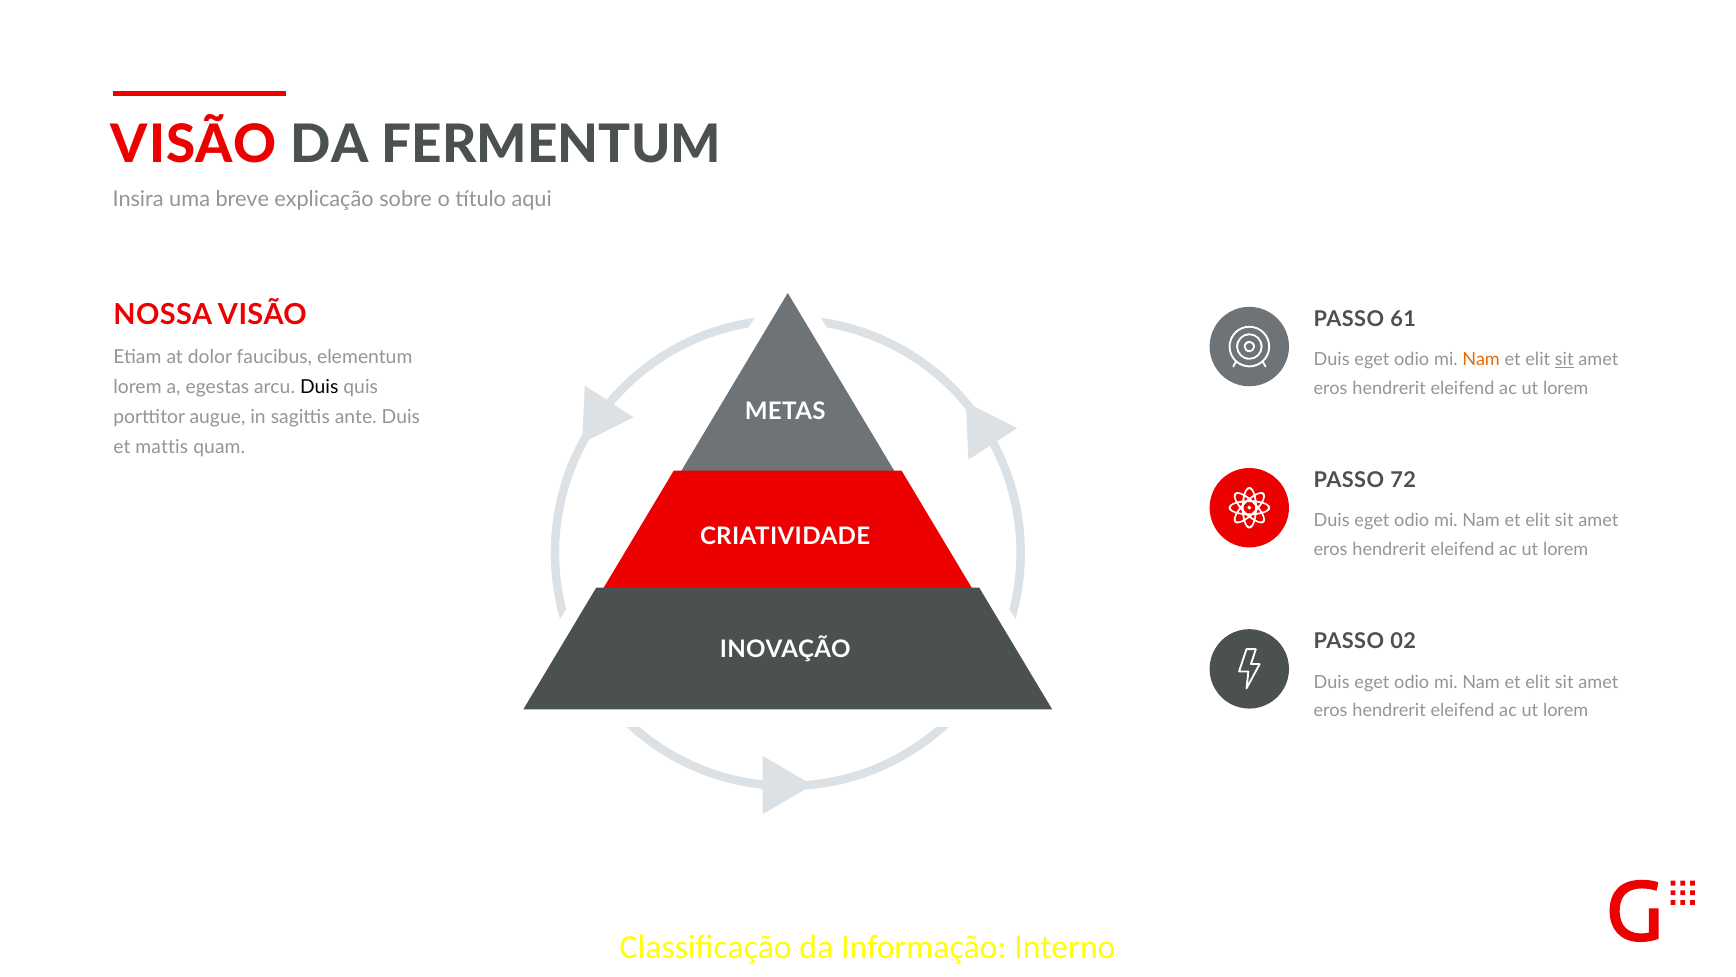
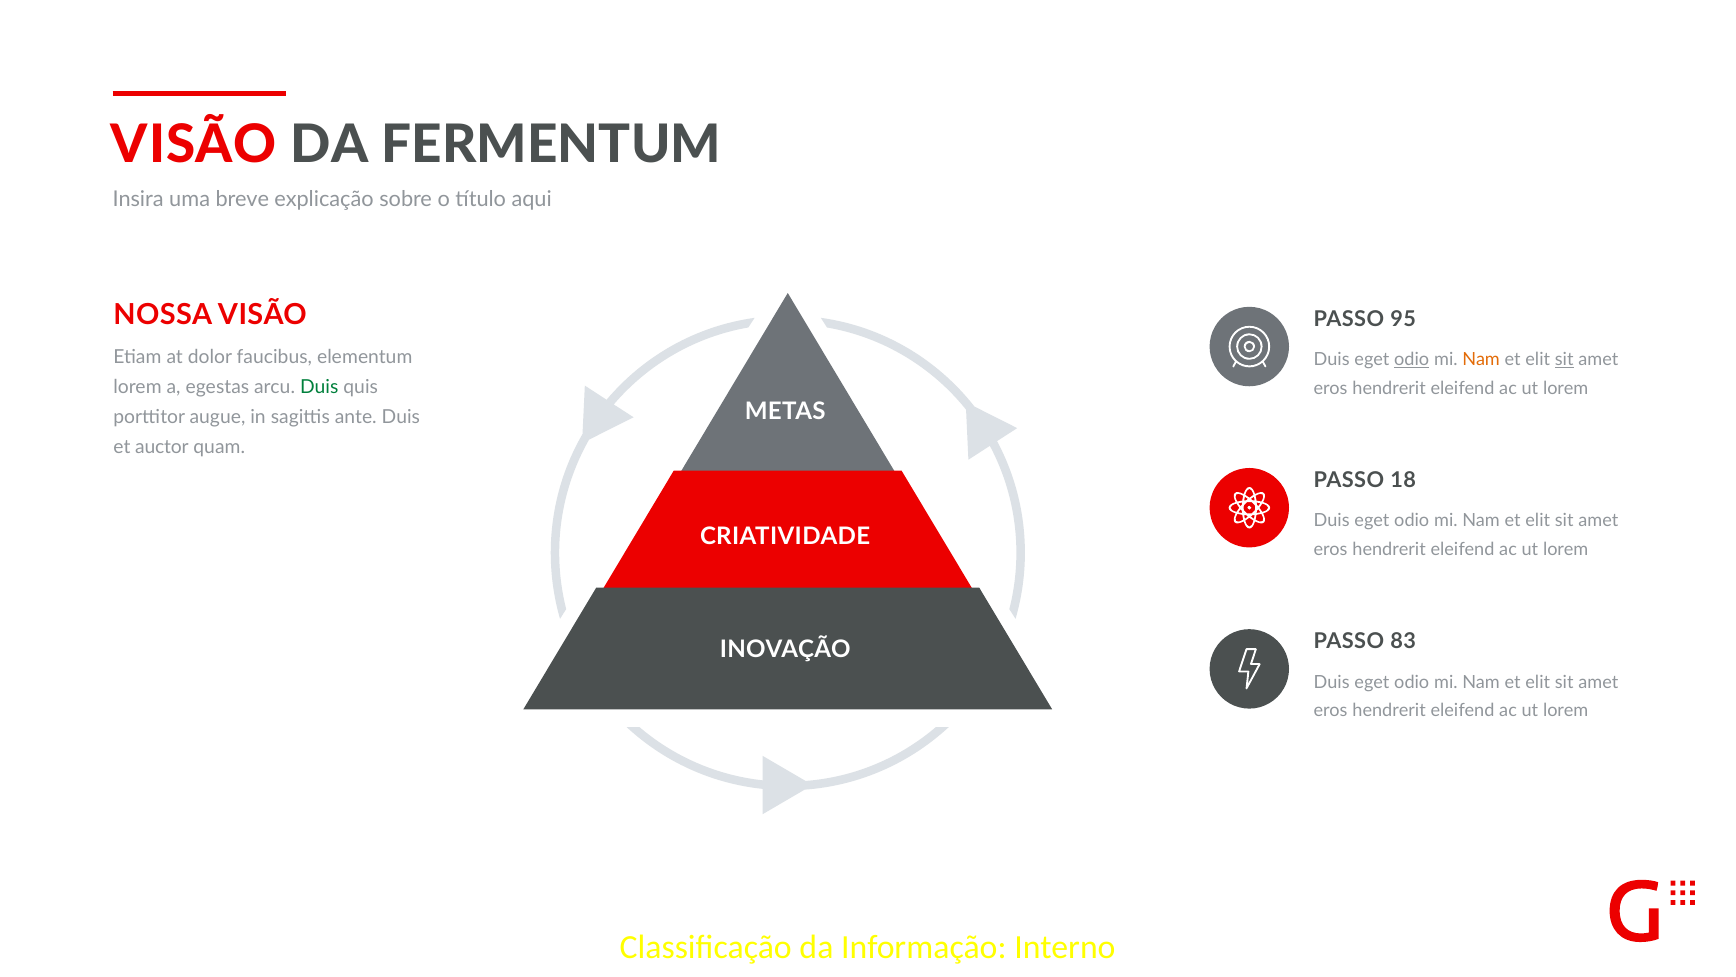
61: 61 -> 95
odio at (1412, 360) underline: none -> present
Duis at (319, 387) colour: black -> green
mattis: mattis -> auctor
72: 72 -> 18
02: 02 -> 83
